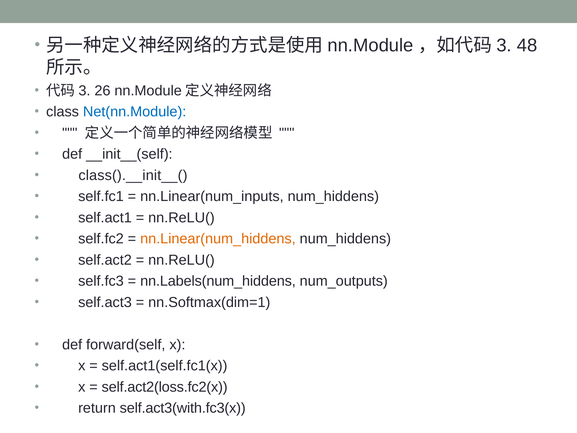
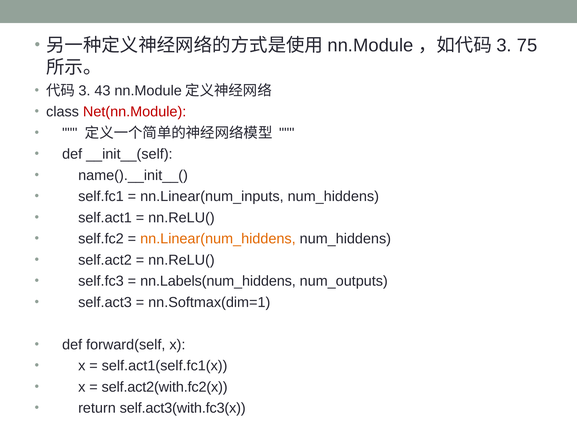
48: 48 -> 75
26: 26 -> 43
Net(nn.Module colour: blue -> red
class().__init__(: class().__init__( -> name().__init__(
self.act2(loss.fc2(x: self.act2(loss.fc2(x -> self.act2(with.fc2(x
